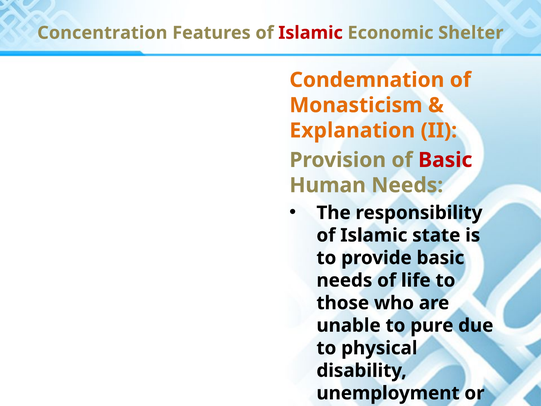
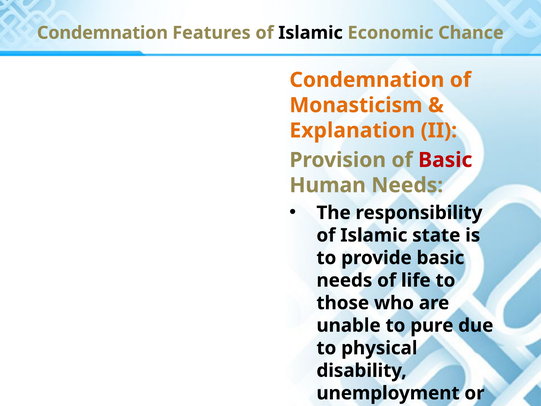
Concentration at (102, 33): Concentration -> Condemnation
Islamic at (311, 33) colour: red -> black
Shelter: Shelter -> Chance
